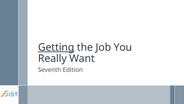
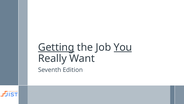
You underline: none -> present
